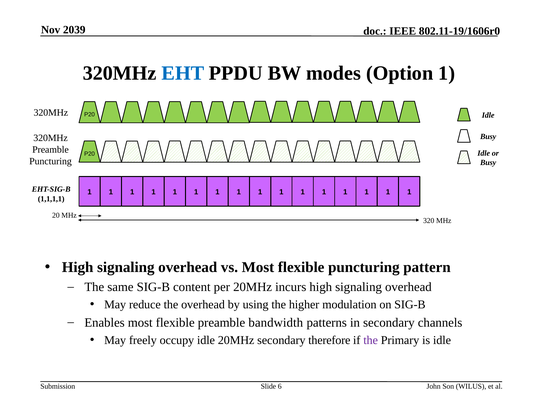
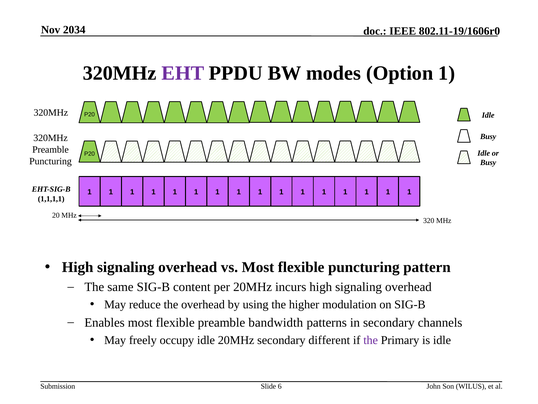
2039: 2039 -> 2034
EHT colour: blue -> purple
therefore: therefore -> different
